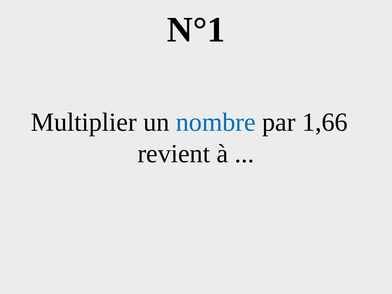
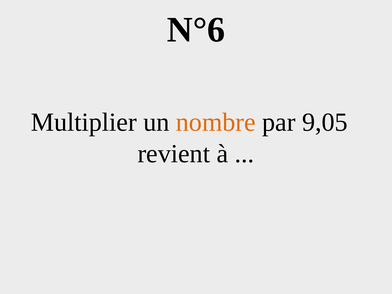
N°1: N°1 -> N°6
nombre colour: blue -> orange
1,66: 1,66 -> 9,05
